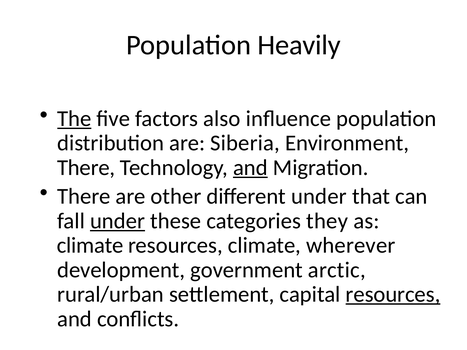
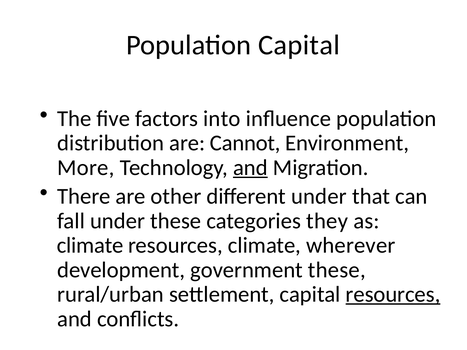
Population Heavily: Heavily -> Capital
The underline: present -> none
also: also -> into
Siberia: Siberia -> Cannot
There at (86, 168): There -> More
under at (118, 221) underline: present -> none
government arctic: arctic -> these
